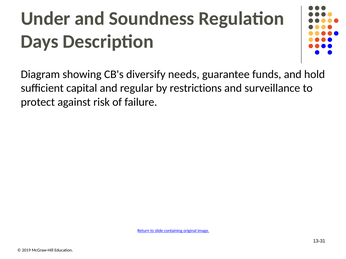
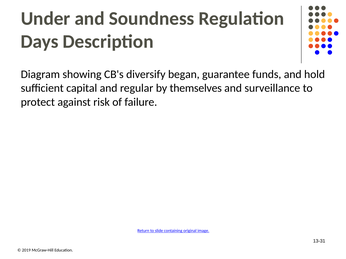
needs: needs -> began
restrictions: restrictions -> themselves
